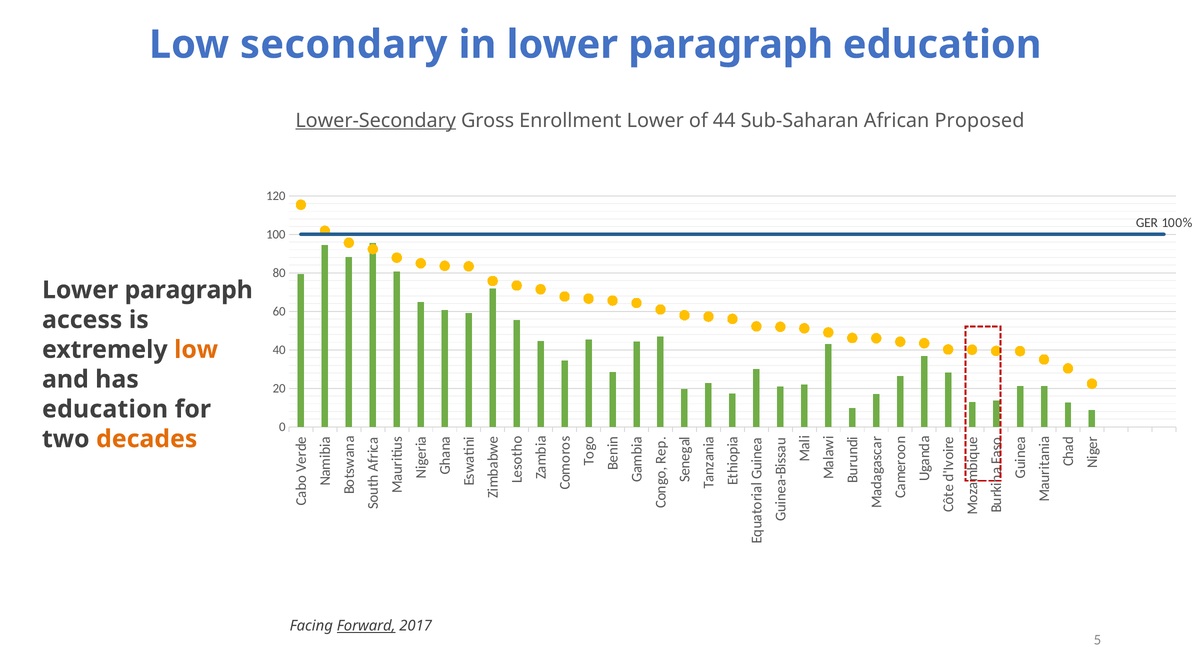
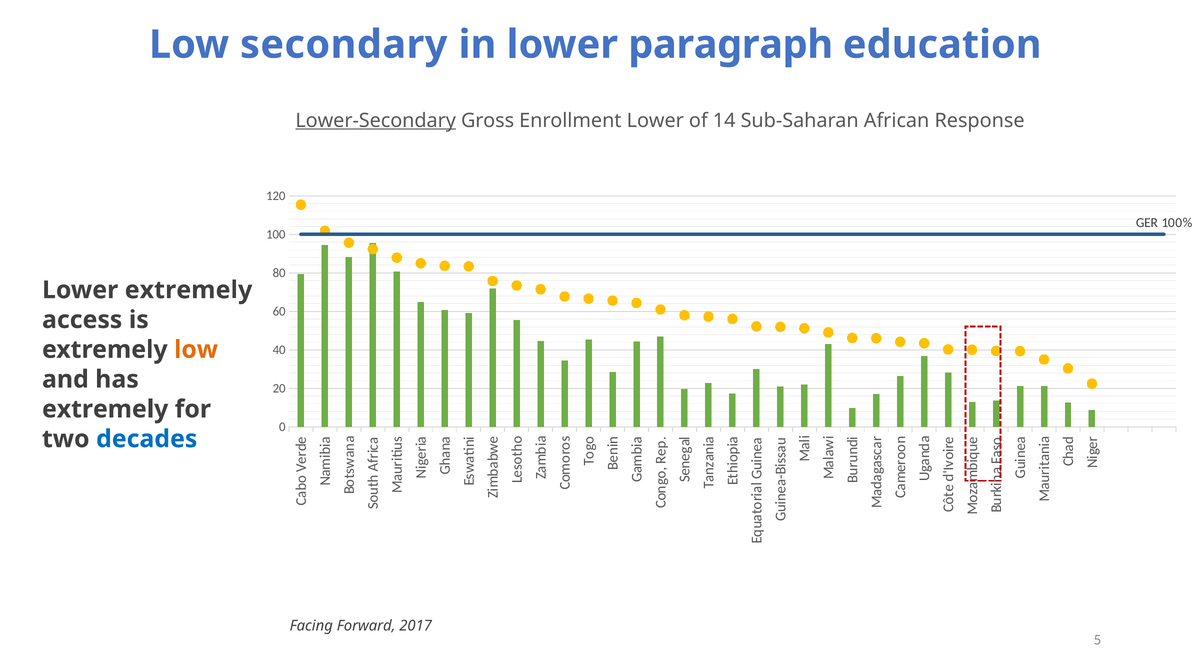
44: 44 -> 14
Proposed: Proposed -> Response
paragraph at (189, 290): paragraph -> extremely
education at (105, 410): education -> extremely
decades colour: orange -> blue
Forward underline: present -> none
